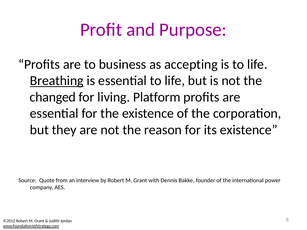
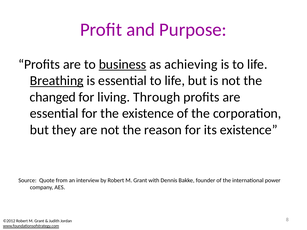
business underline: none -> present
accepting: accepting -> achieving
Platform: Platform -> Through
